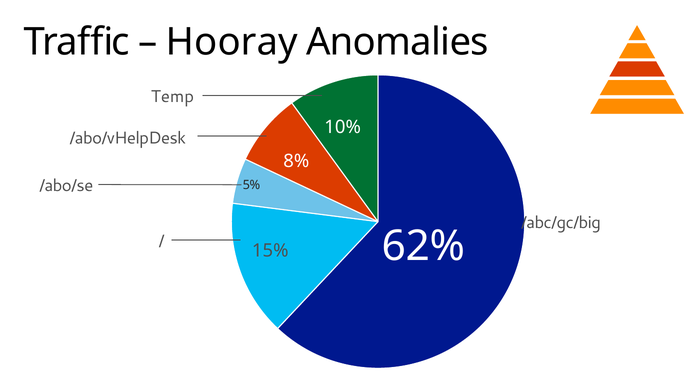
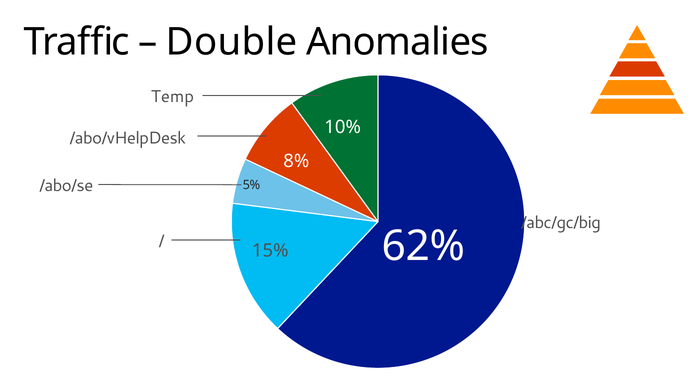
Hooray: Hooray -> Double
